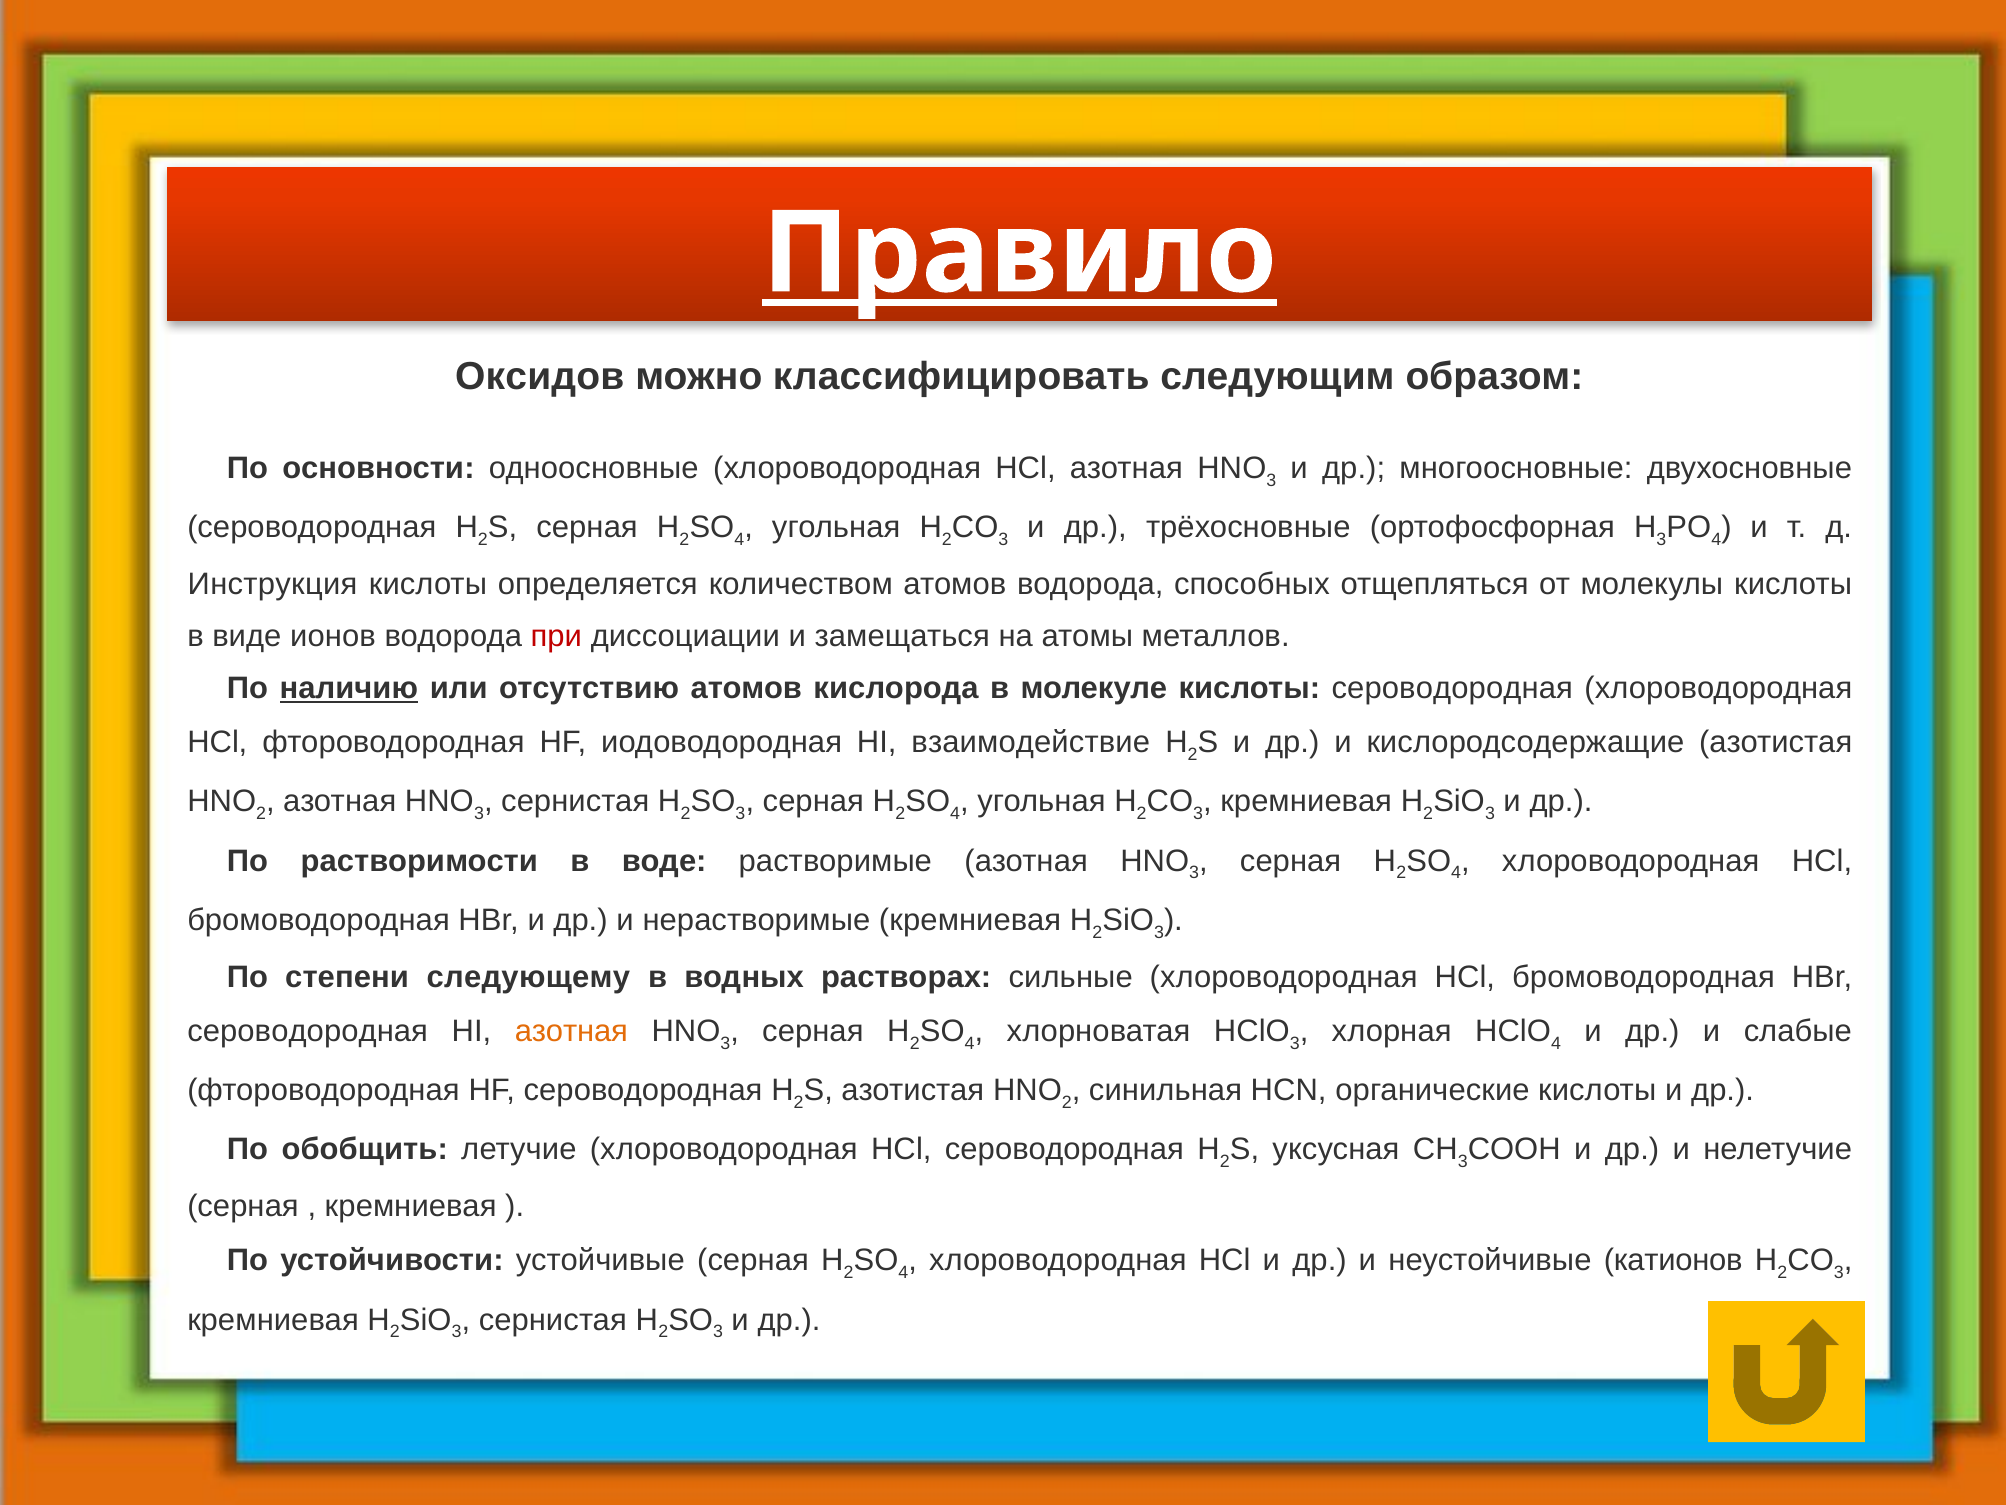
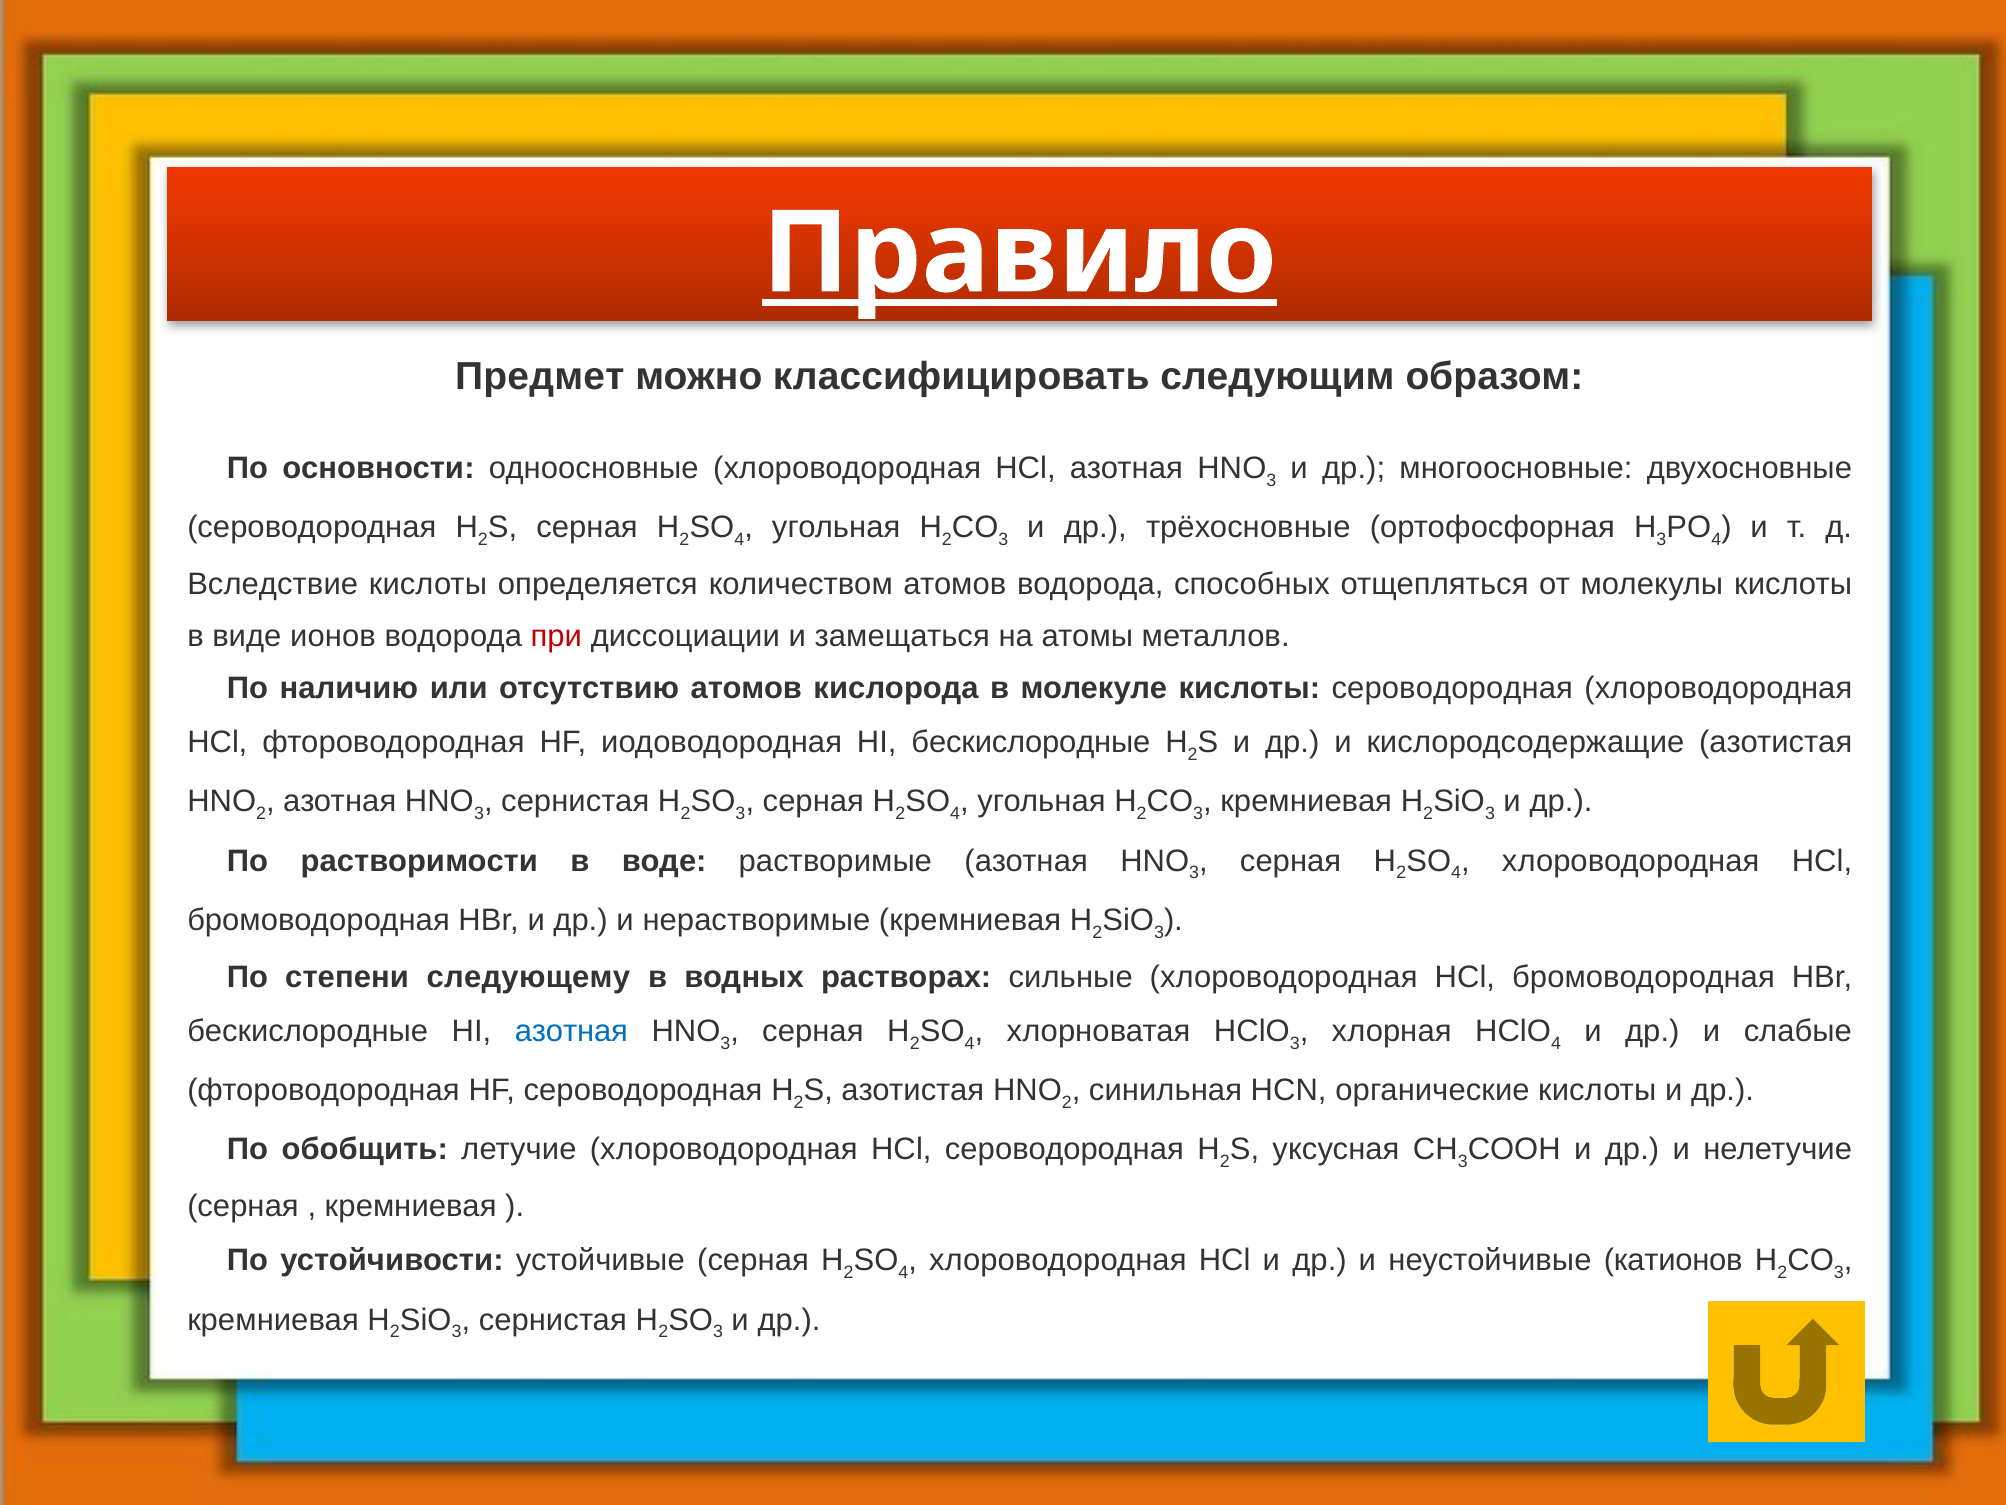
Оксидов: Оксидов -> Предмет
Инструкция: Инструкция -> Вследствие
наличию underline: present -> none
HI взаимодействие: взаимодействие -> бескислородные
сероводородная at (308, 1031): сероводородная -> бескислородные
азотная at (571, 1031) colour: orange -> blue
